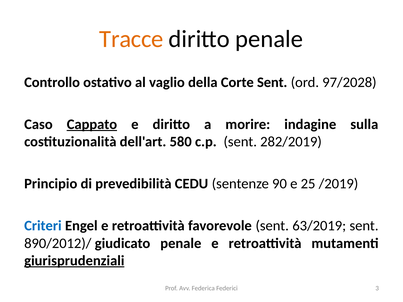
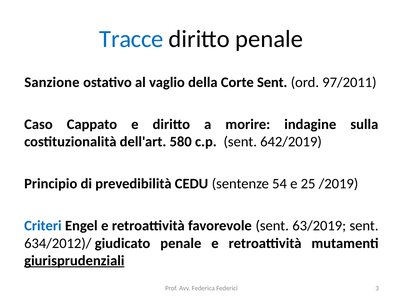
Tracce colour: orange -> blue
Controllo: Controllo -> Sanzione
97/2028: 97/2028 -> 97/2011
Cappato underline: present -> none
282/2019: 282/2019 -> 642/2019
90: 90 -> 54
890/2012)/: 890/2012)/ -> 634/2012)/
